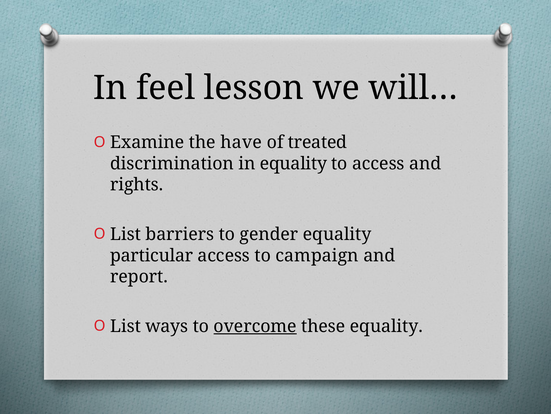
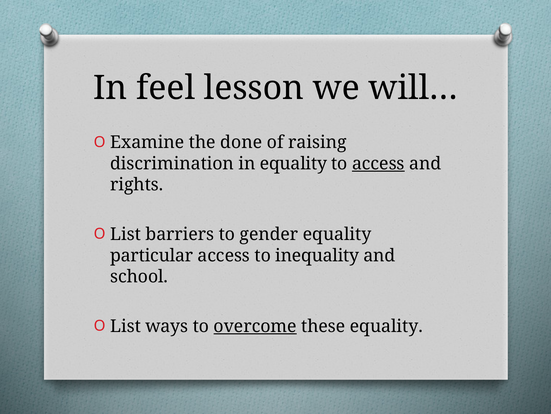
have: have -> done
treated: treated -> raising
access at (378, 163) underline: none -> present
campaign: campaign -> inequality
report: report -> school
